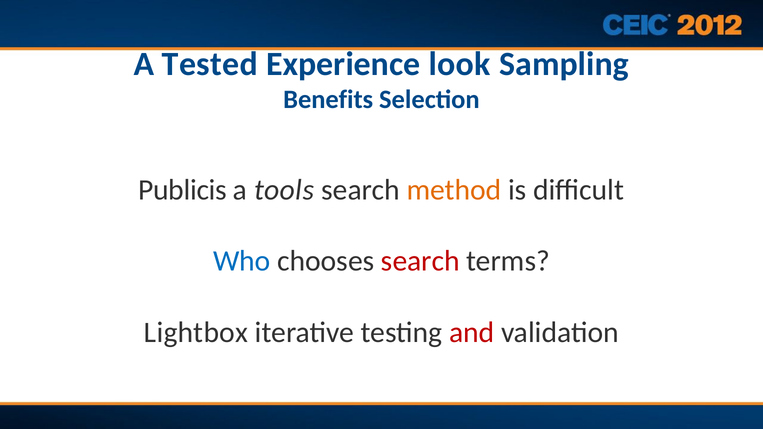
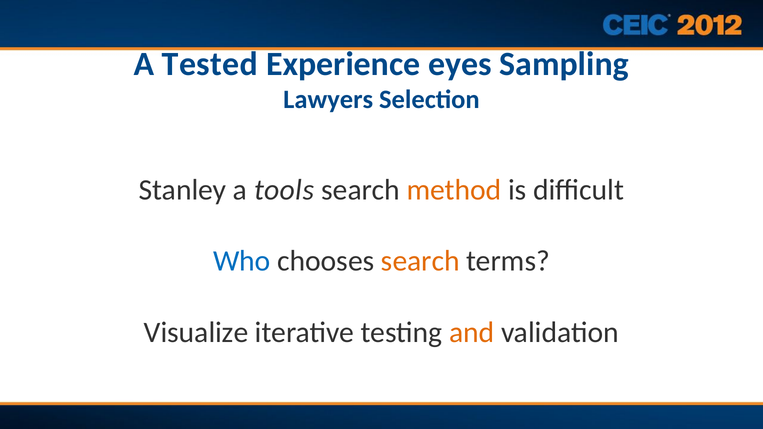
look: look -> eyes
Benefits: Benefits -> Lawyers
Publicis: Publicis -> Stanley
search at (420, 261) colour: red -> orange
Lightbox: Lightbox -> Visualize
and colour: red -> orange
